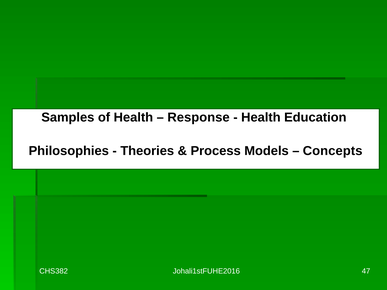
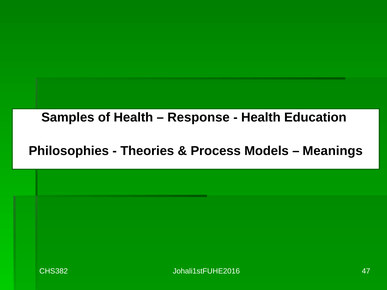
Concepts: Concepts -> Meanings
